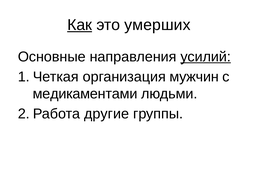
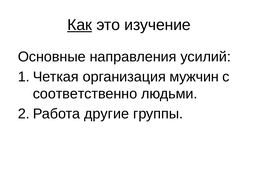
умерших: умерших -> изучение
усилий underline: present -> none
медикаментами: медикаментами -> соответственно
